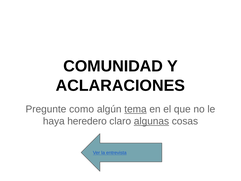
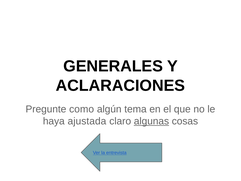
COMUNIDAD: COMUNIDAD -> GENERALES
tema underline: present -> none
heredero: heredero -> ajustada
